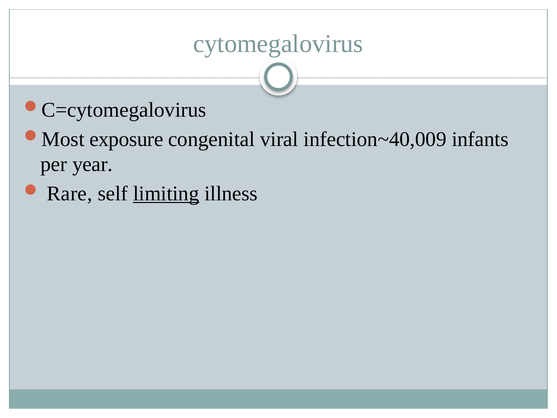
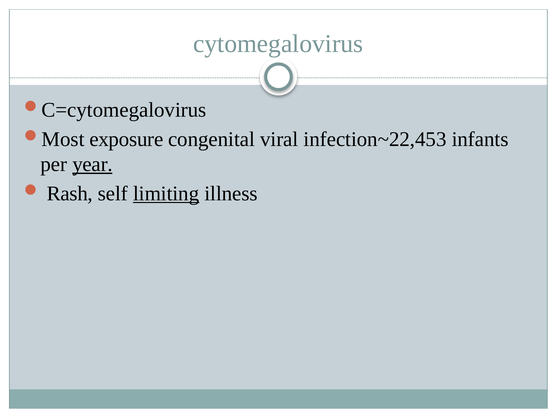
infection~40,009: infection~40,009 -> infection~22,453
year underline: none -> present
Rare: Rare -> Rash
